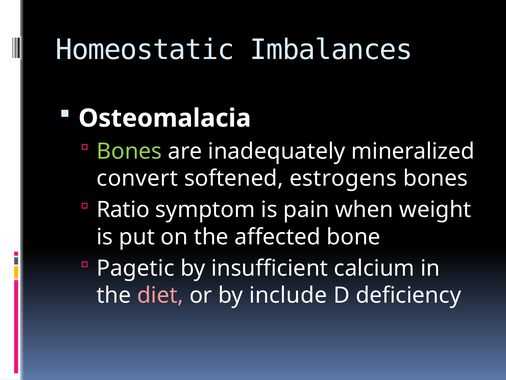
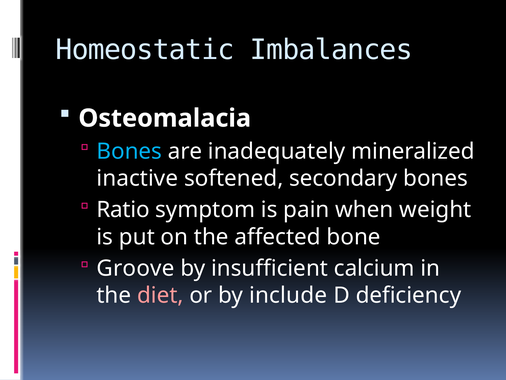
Bones at (129, 151) colour: light green -> light blue
convert: convert -> inactive
estrogens: estrogens -> secondary
Pagetic: Pagetic -> Groove
